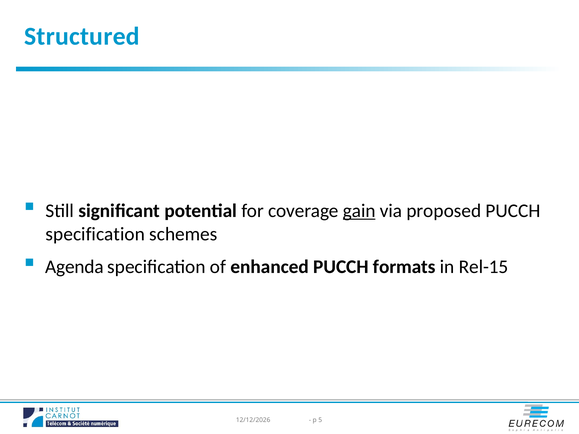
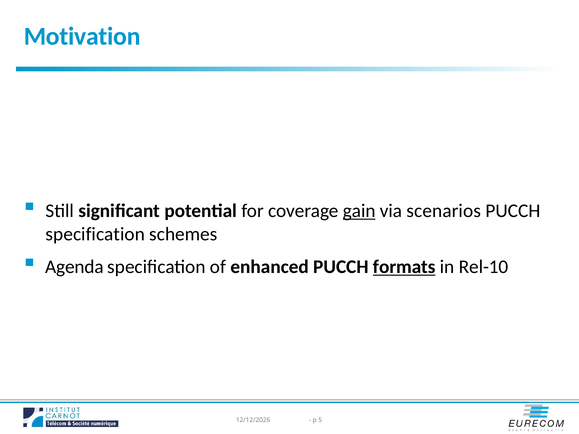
Structured: Structured -> Motivation
proposed: proposed -> scenarios
formats underline: none -> present
Rel-15: Rel-15 -> Rel-10
